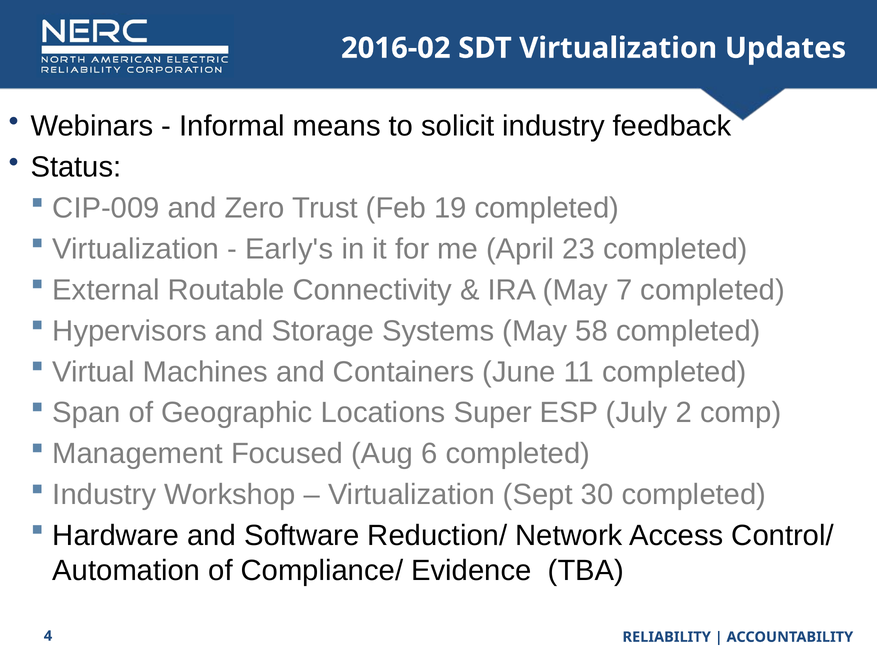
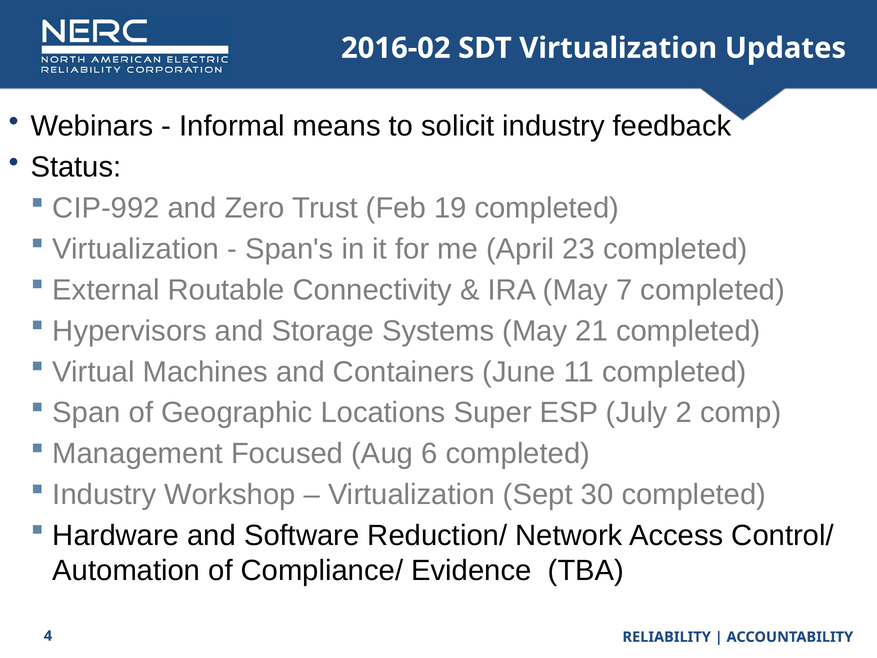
CIP-009: CIP-009 -> CIP-992
Early's: Early's -> Span's
58: 58 -> 21
